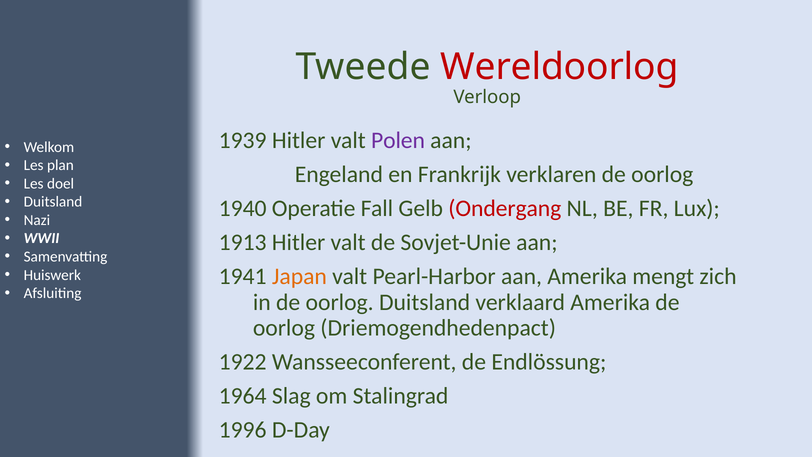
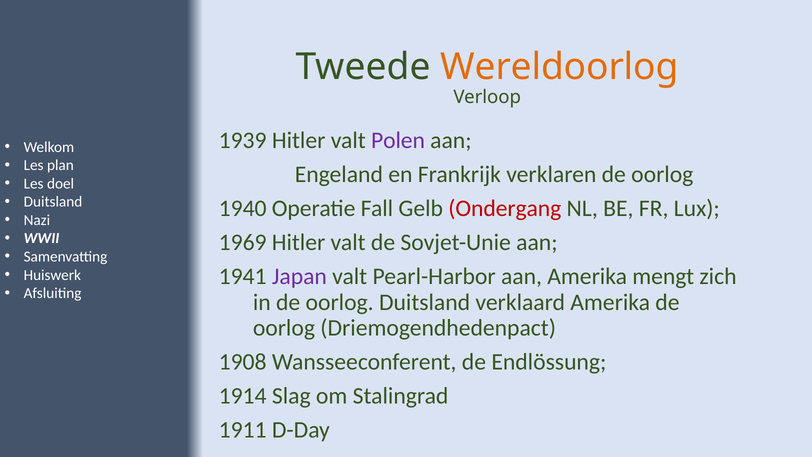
Wereldoorlog colour: red -> orange
1913: 1913 -> 1969
Japan colour: orange -> purple
1922: 1922 -> 1908
1964: 1964 -> 1914
1996: 1996 -> 1911
